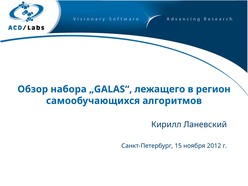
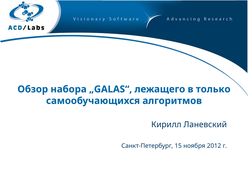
регион: регион -> только
